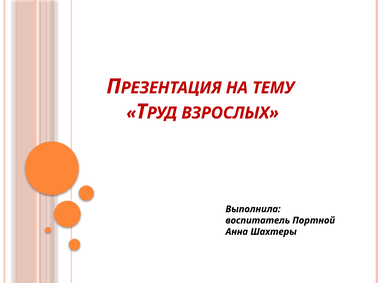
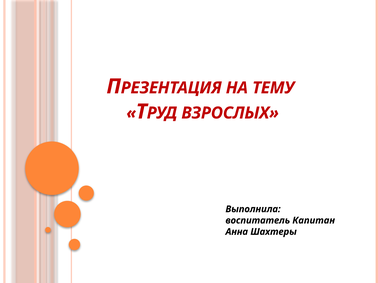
Портной: Портной -> Капитан
